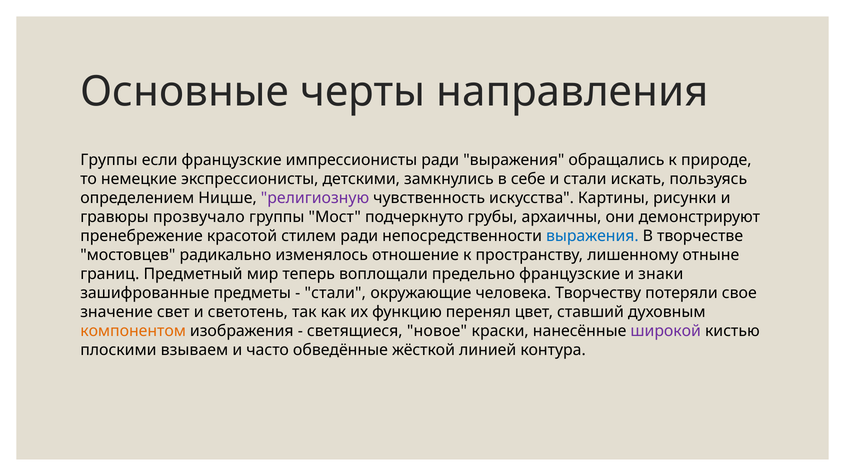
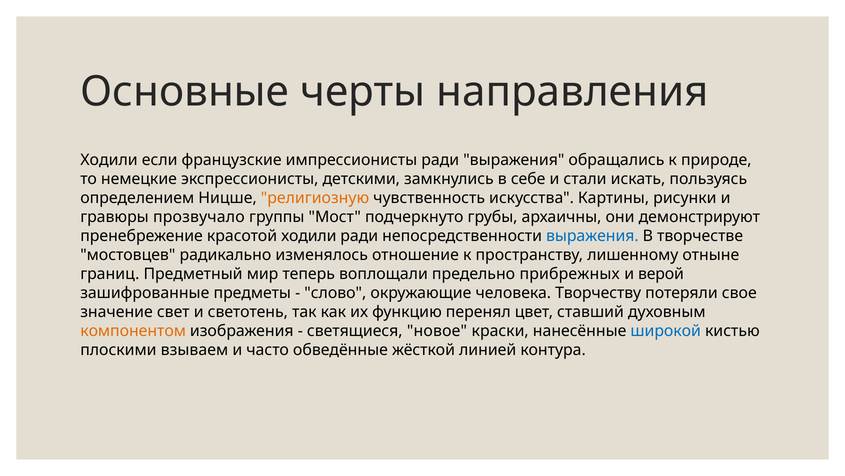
Группы at (109, 160): Группы -> Ходили
религиозную colour: purple -> orange
красотой стилем: стилем -> ходили
предельно французские: французские -> прибрежных
знаки: знаки -> верой
стали at (335, 293): стали -> слово
широкой colour: purple -> blue
